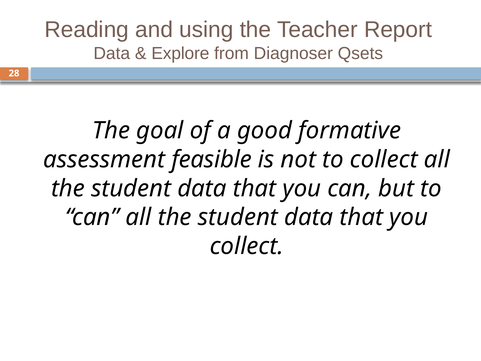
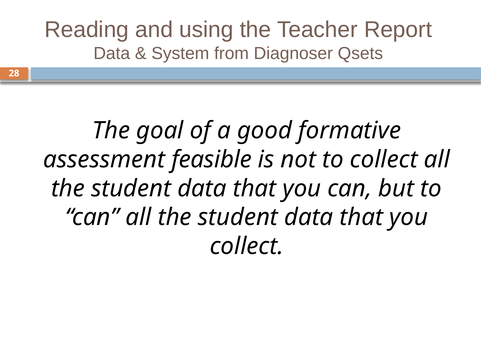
Explore: Explore -> System
